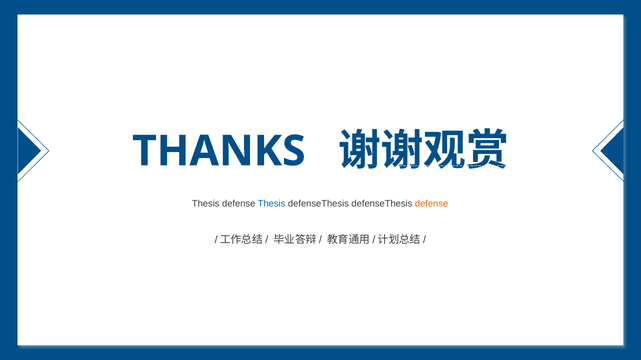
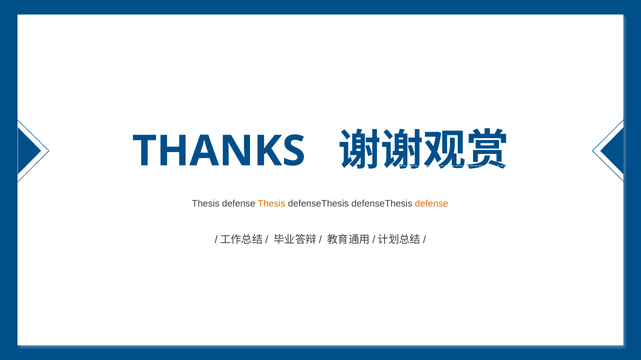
Thesis at (272, 204) colour: blue -> orange
